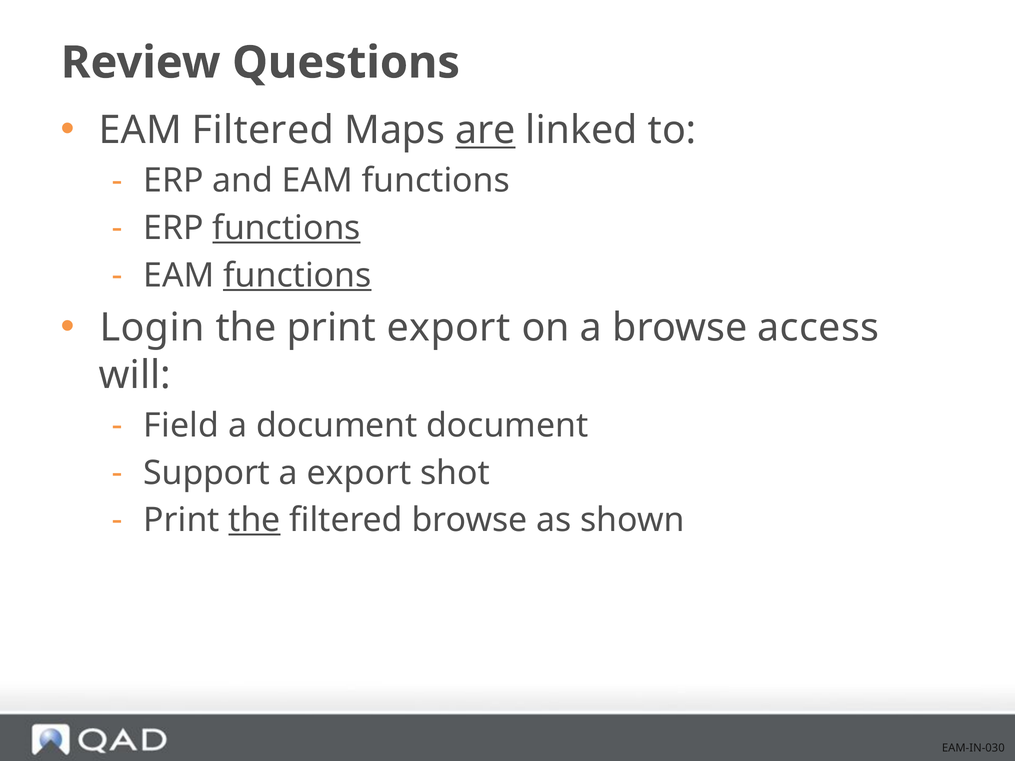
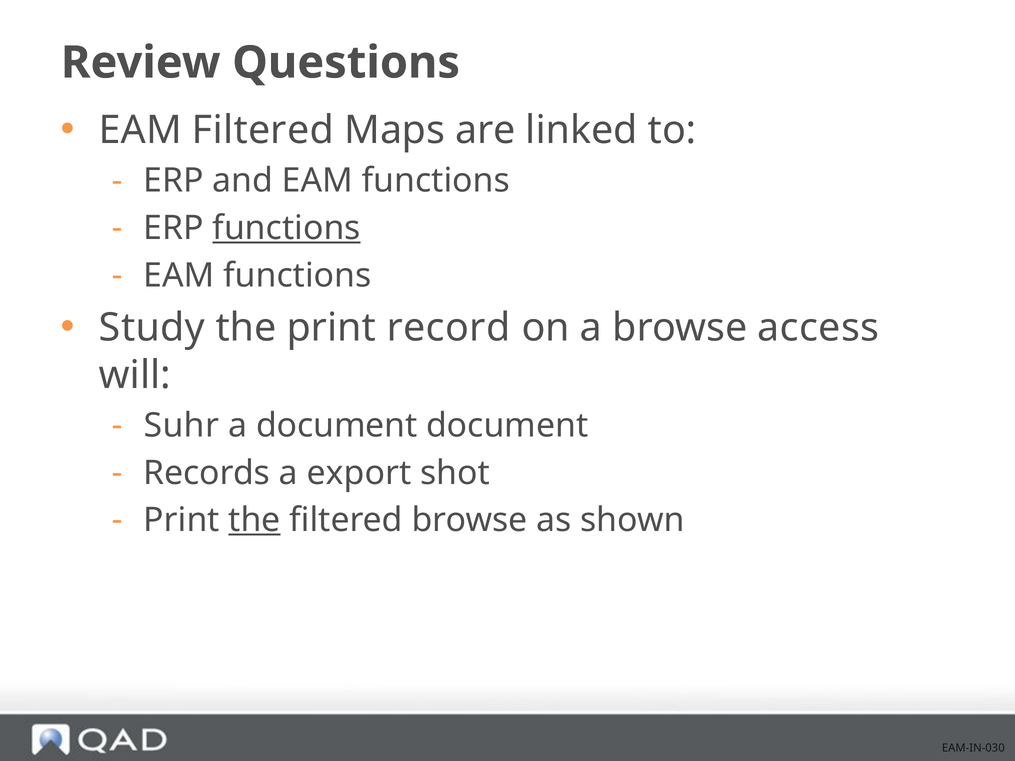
are underline: present -> none
functions at (297, 276) underline: present -> none
Login: Login -> Study
print export: export -> record
Field: Field -> Suhr
Support: Support -> Records
